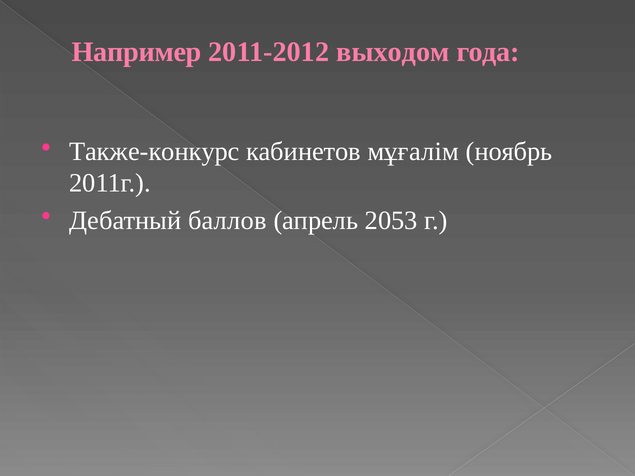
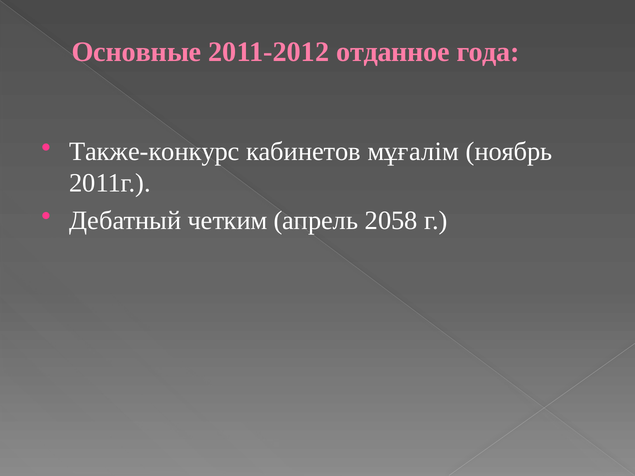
Например: Например -> Основные
выходом: выходом -> отданное
баллов: баллов -> четким
2053: 2053 -> 2058
